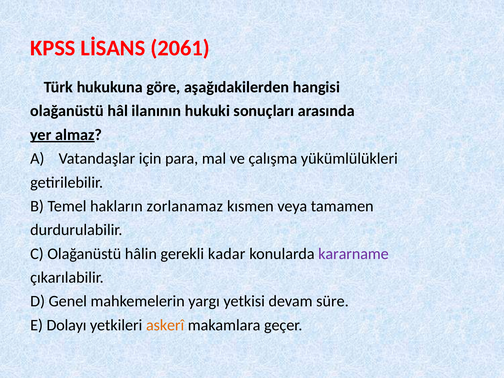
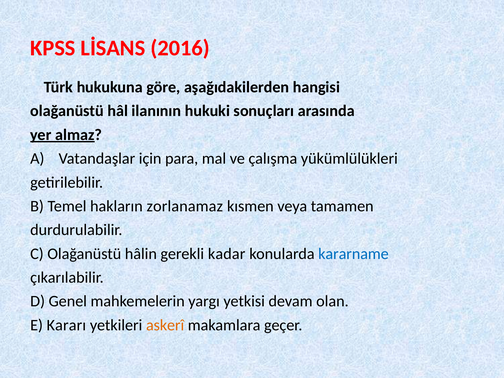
2061: 2061 -> 2016
kararname colour: purple -> blue
süre: süre -> olan
Dolayı: Dolayı -> Kararı
